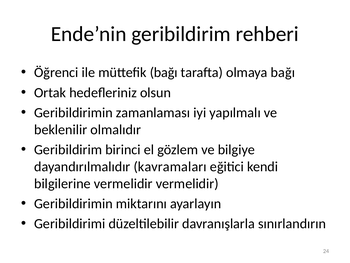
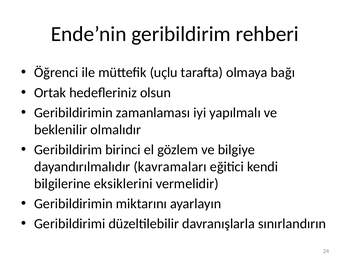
müttefik bağı: bağı -> uçlu
bilgilerine vermelidir: vermelidir -> eksiklerini
